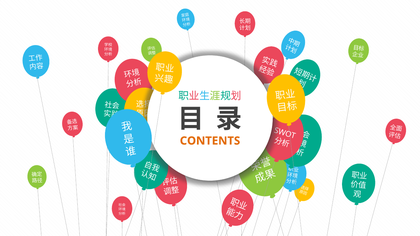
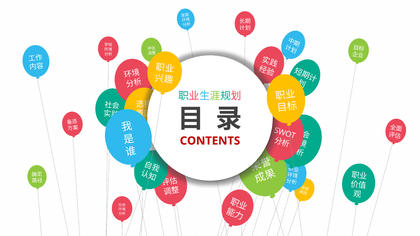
CONTENTS colour: orange -> red
